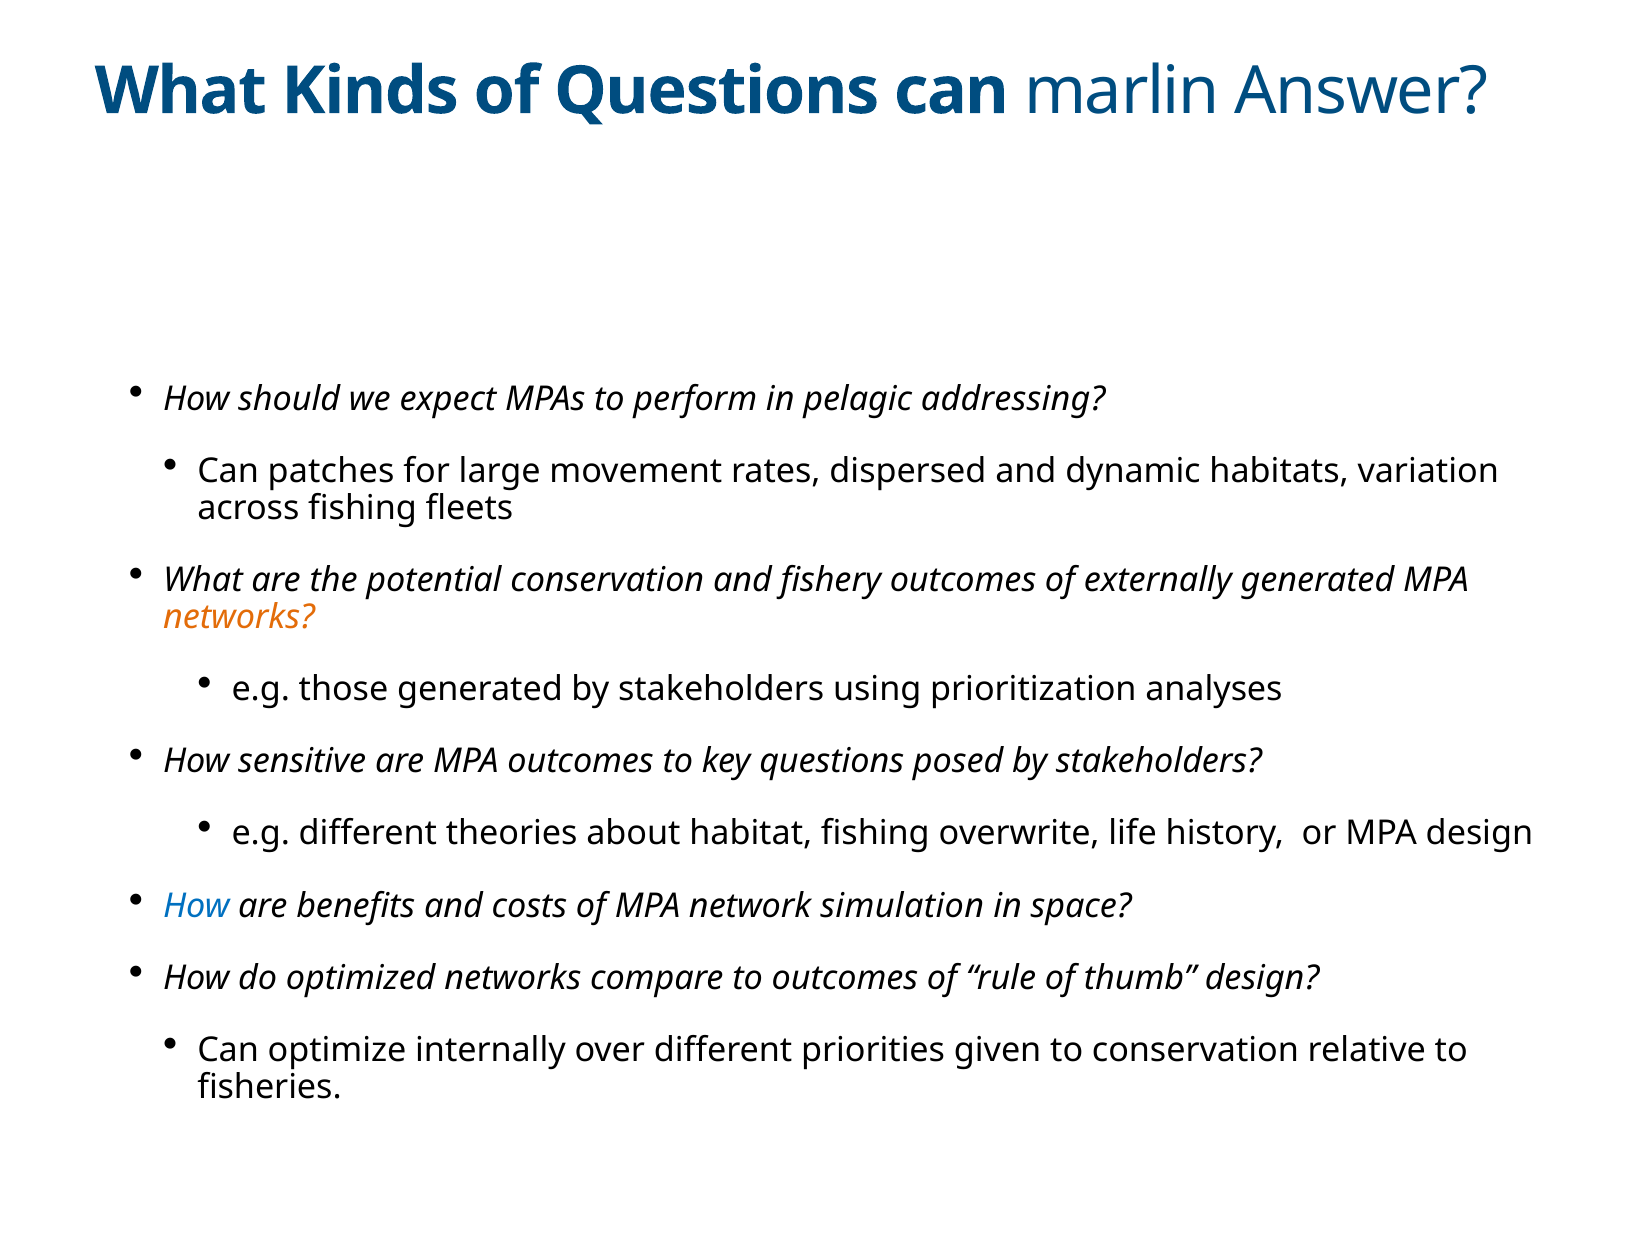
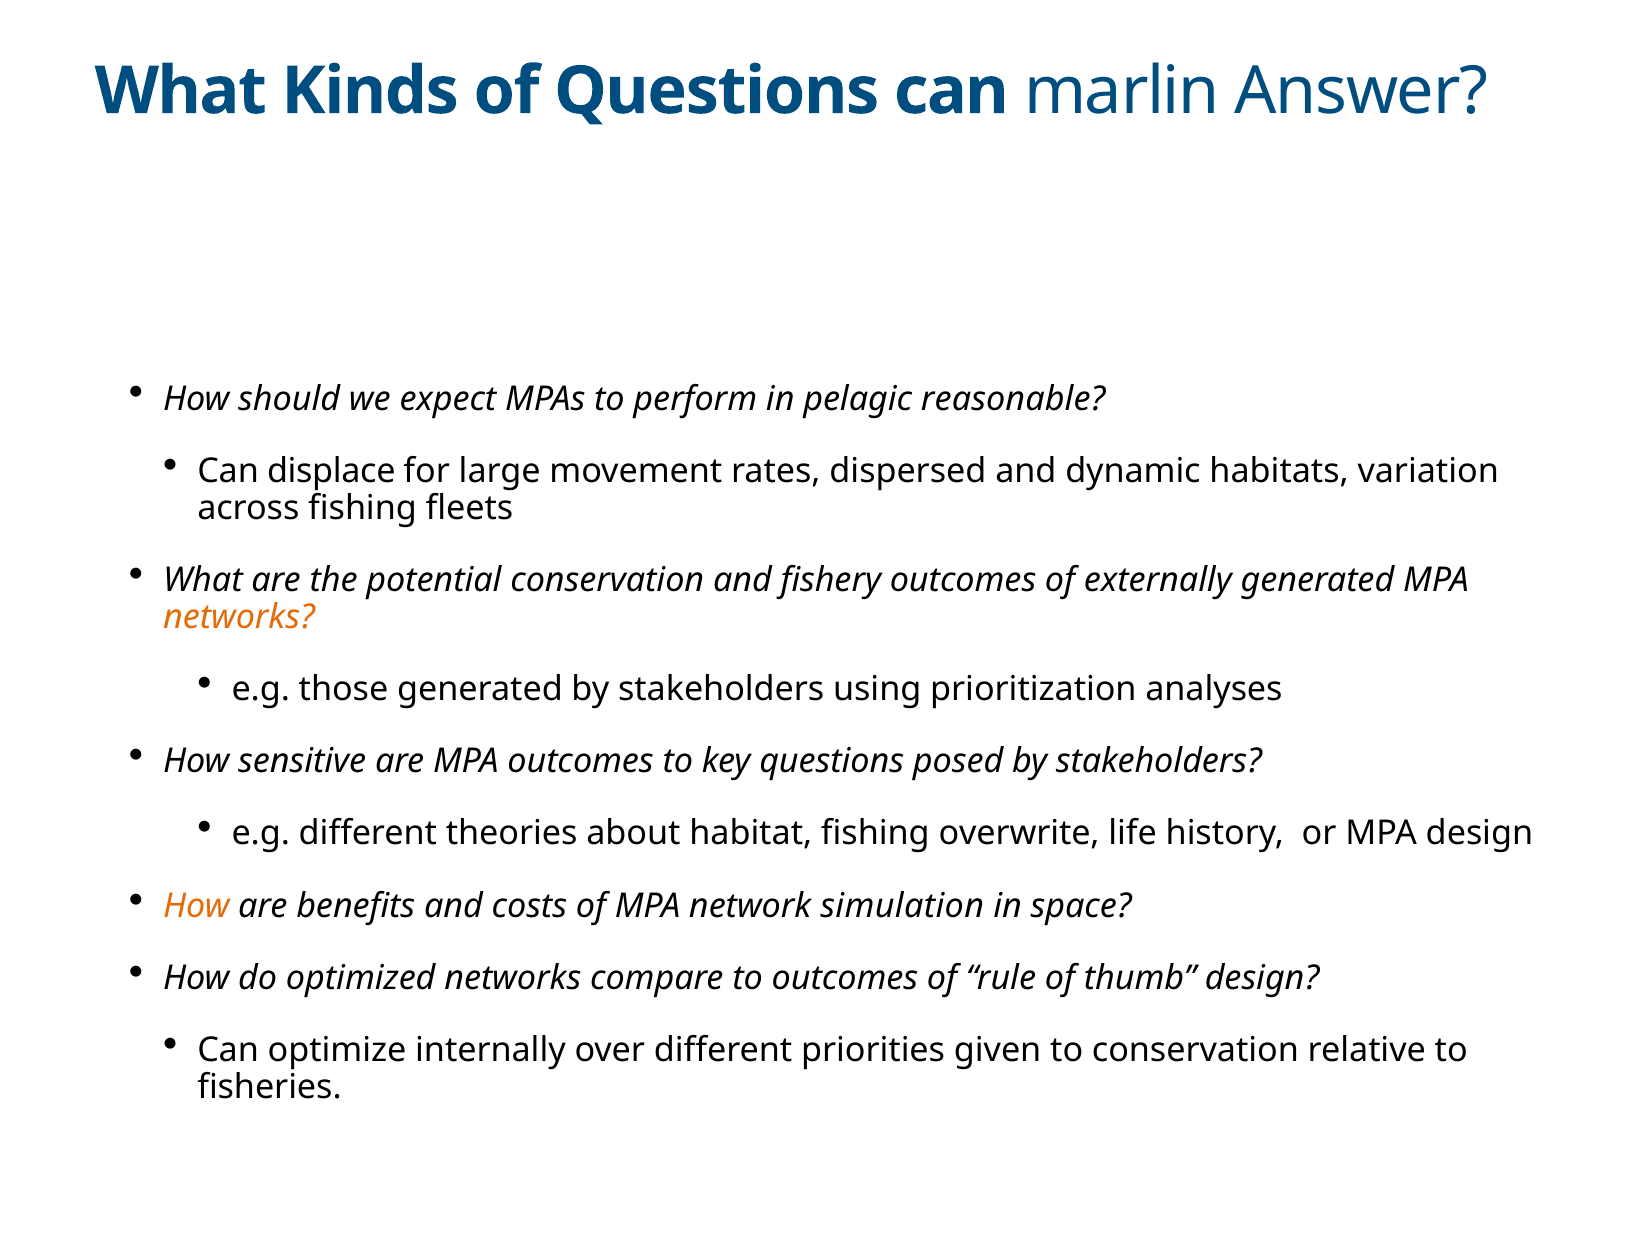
addressing: addressing -> reasonable
patches: patches -> displace
How at (196, 906) colour: blue -> orange
